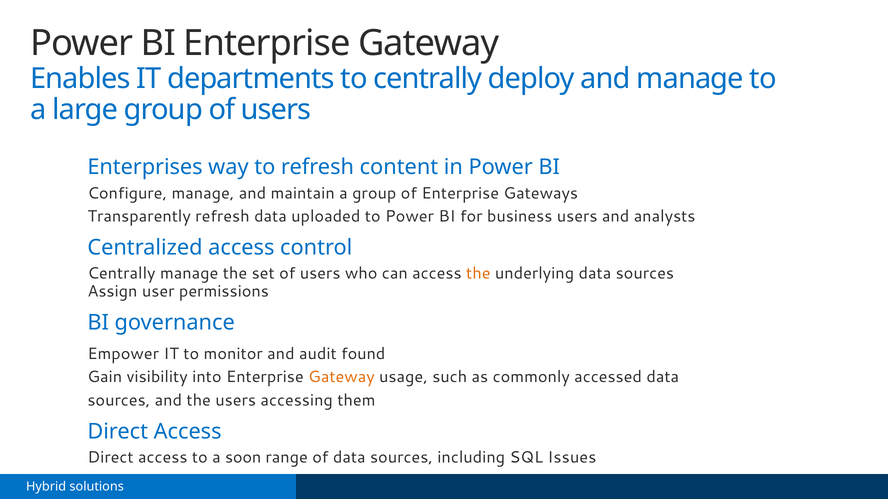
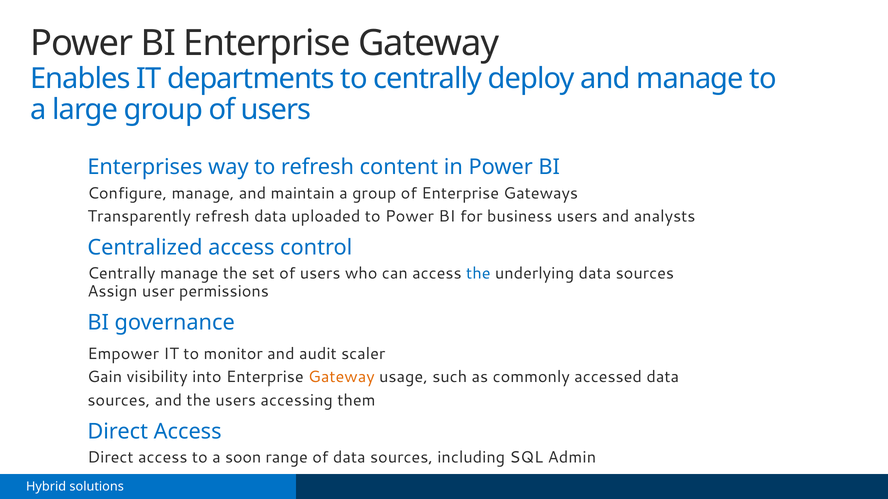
the at (478, 274) colour: orange -> blue
found: found -> scaler
Issues: Issues -> Admin
